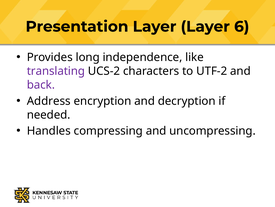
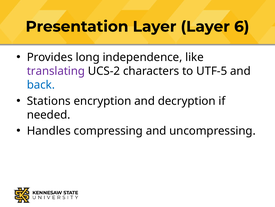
UTF-2: UTF-2 -> UTF-5
back colour: purple -> blue
Address: Address -> Stations
